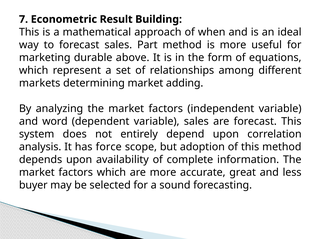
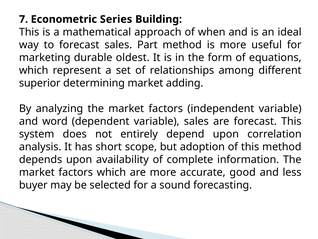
Result: Result -> Series
above: above -> oldest
markets: markets -> superior
force: force -> short
great: great -> good
